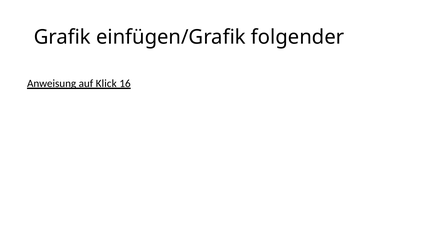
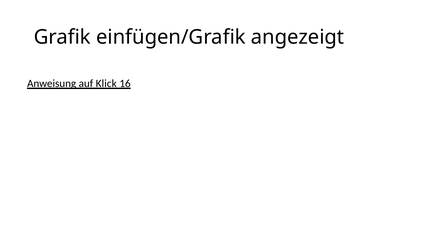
folgender: folgender -> angezeigt
